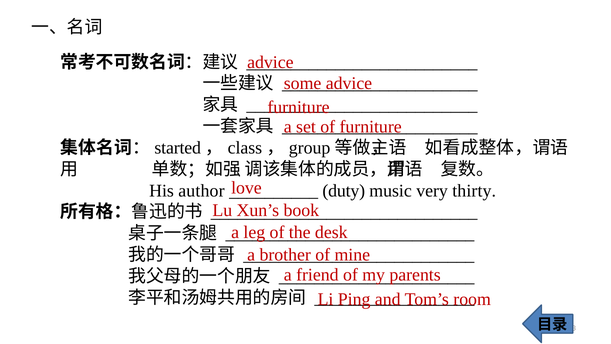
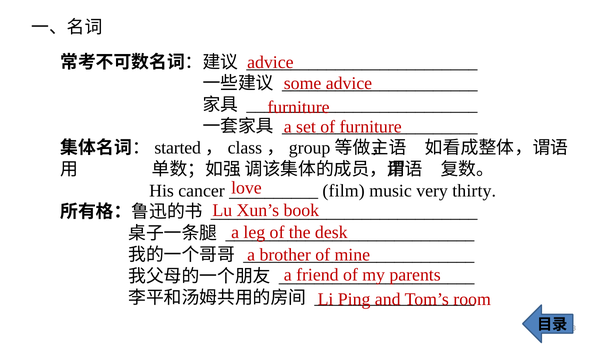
author: author -> cancer
duty: duty -> film
